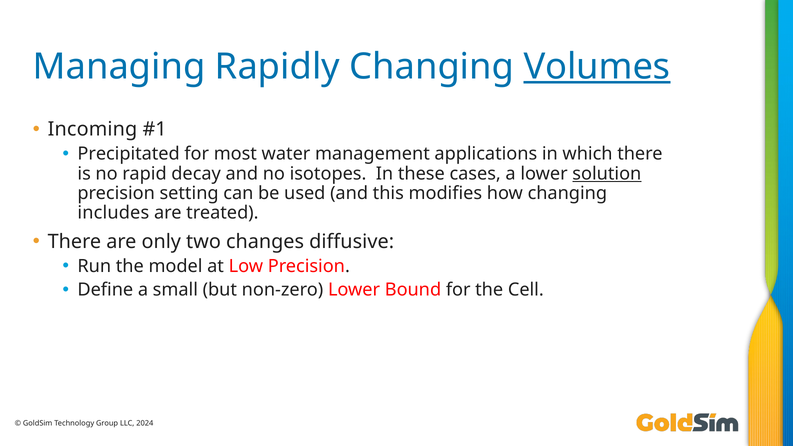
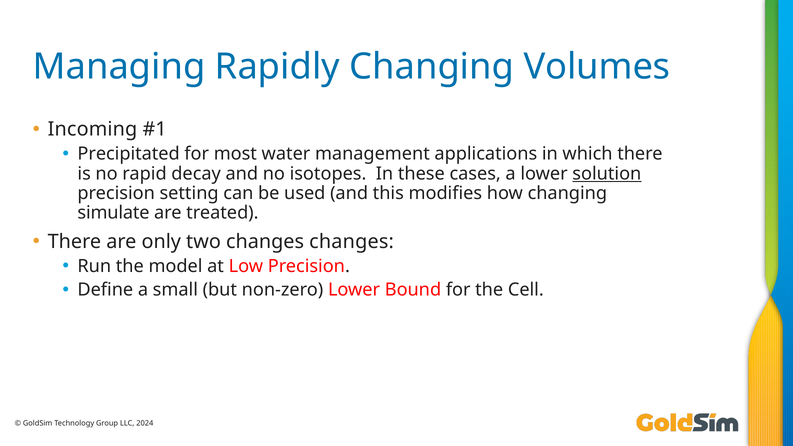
Volumes underline: present -> none
includes: includes -> simulate
changes diffusive: diffusive -> changes
